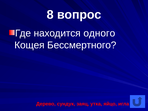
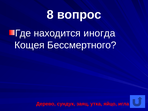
одного: одного -> иногда
